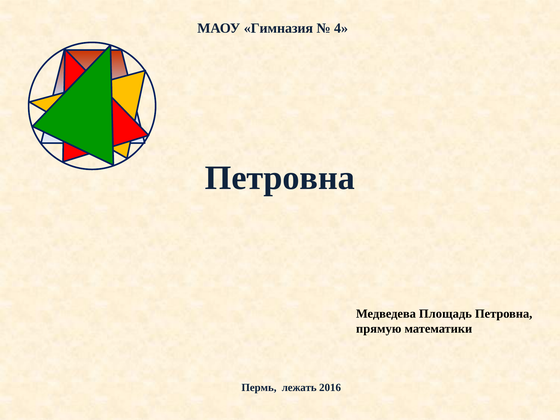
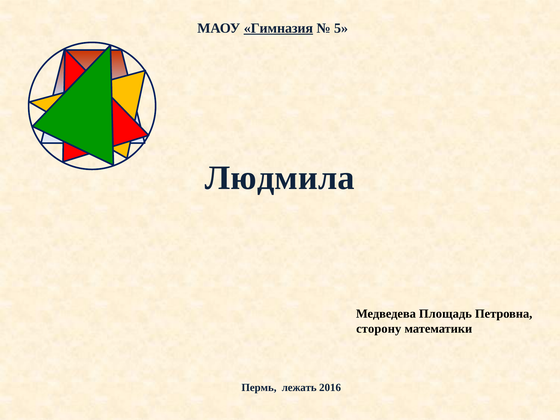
Гимназия underline: none -> present
4: 4 -> 5
Петровна at (280, 178): Петровна -> Людмила
прямую: прямую -> сторону
